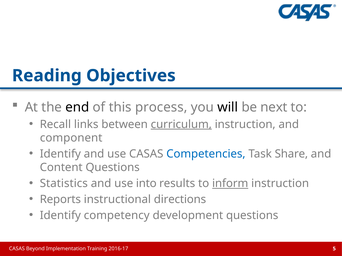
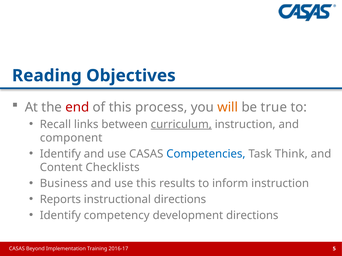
end colour: black -> red
will colour: black -> orange
next: next -> true
Share: Share -> Think
Content Questions: Questions -> Checklists
Statistics: Statistics -> Business
use into: into -> this
inform underline: present -> none
development questions: questions -> directions
